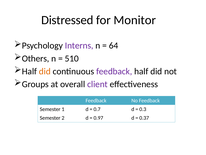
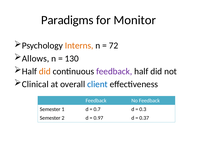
Distressed: Distressed -> Paradigms
Interns colour: purple -> orange
64: 64 -> 72
Others: Others -> Allows
510: 510 -> 130
Groups: Groups -> Clinical
client colour: purple -> blue
